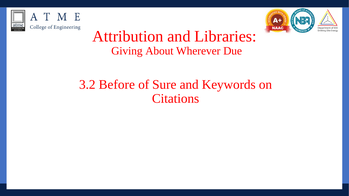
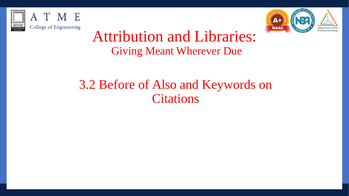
About: About -> Meant
Sure: Sure -> Also
